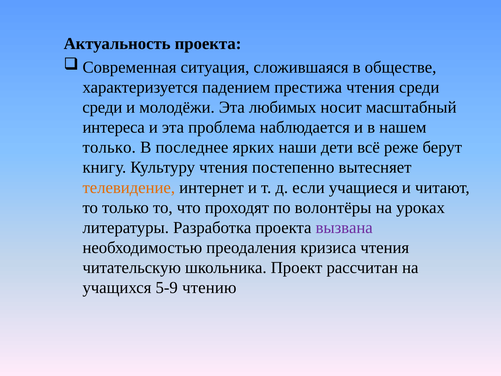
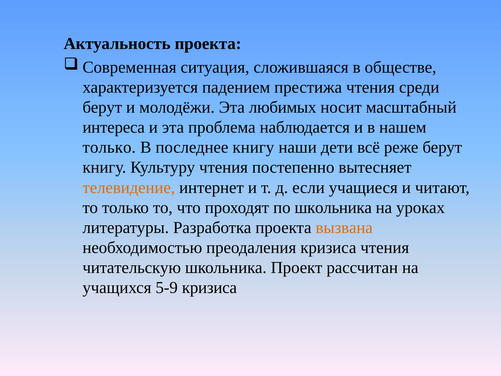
среди at (102, 107): среди -> берут
последнее ярких: ярких -> книгу
по волонтёры: волонтёры -> школьника
вызвана colour: purple -> orange
5-9 чтению: чтению -> кризиса
